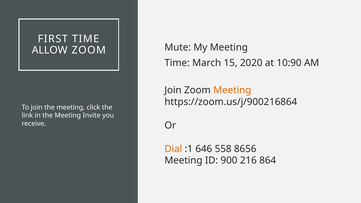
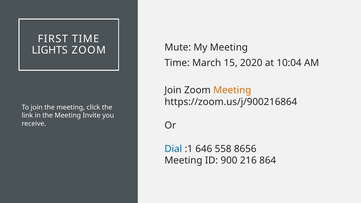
ALLOW: ALLOW -> LIGHTS
10:90: 10:90 -> 10:04
Dial colour: orange -> blue
